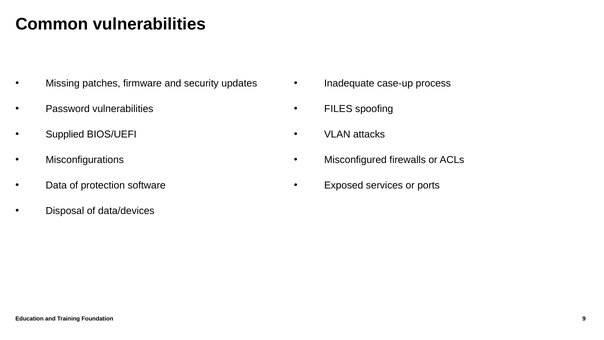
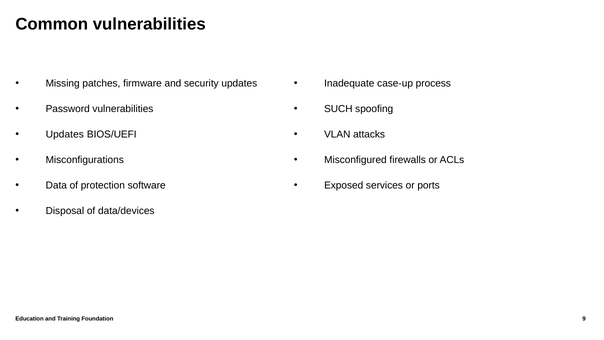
FILES: FILES -> SUCH
Supplied at (65, 134): Supplied -> Updates
